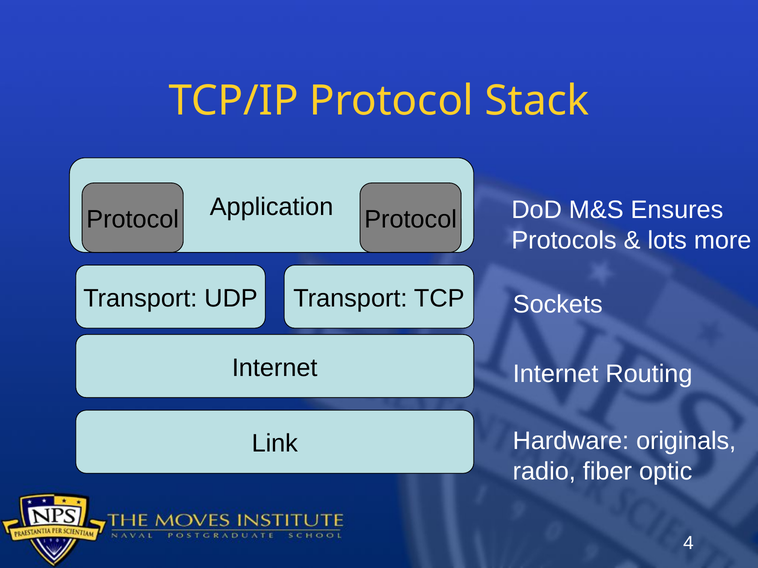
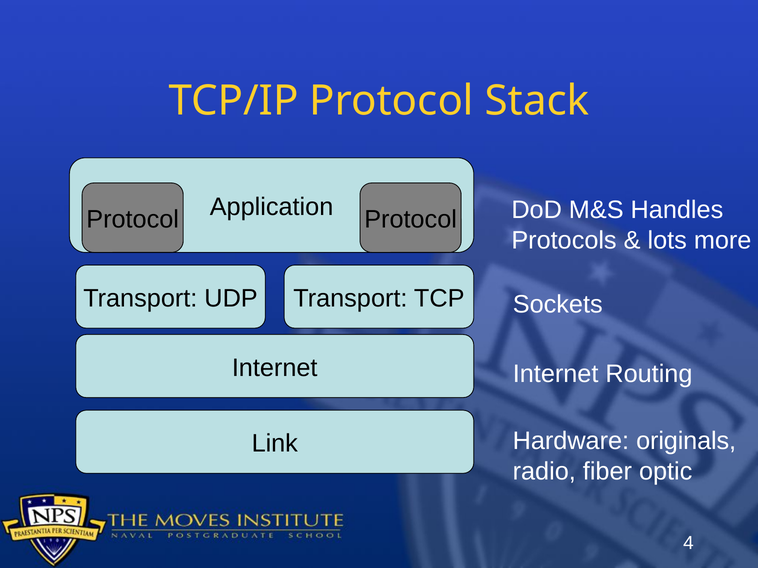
Ensures: Ensures -> Handles
